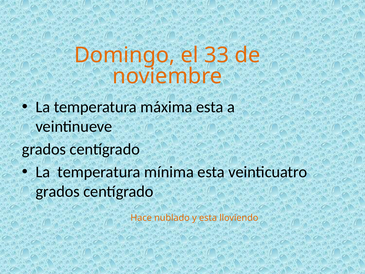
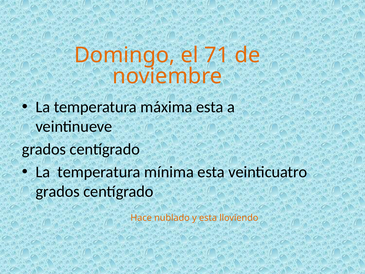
33: 33 -> 71
